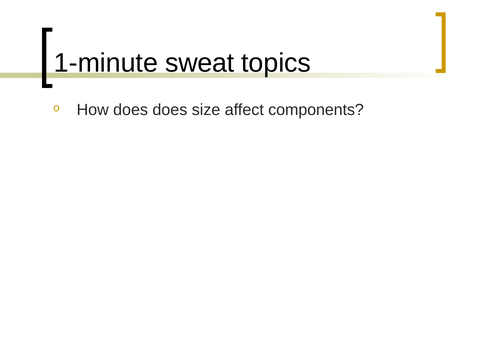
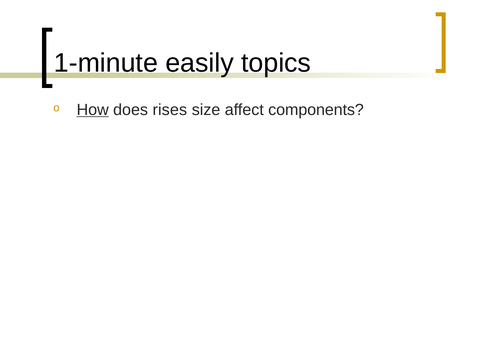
sweat: sweat -> easily
How underline: none -> present
does does: does -> rises
